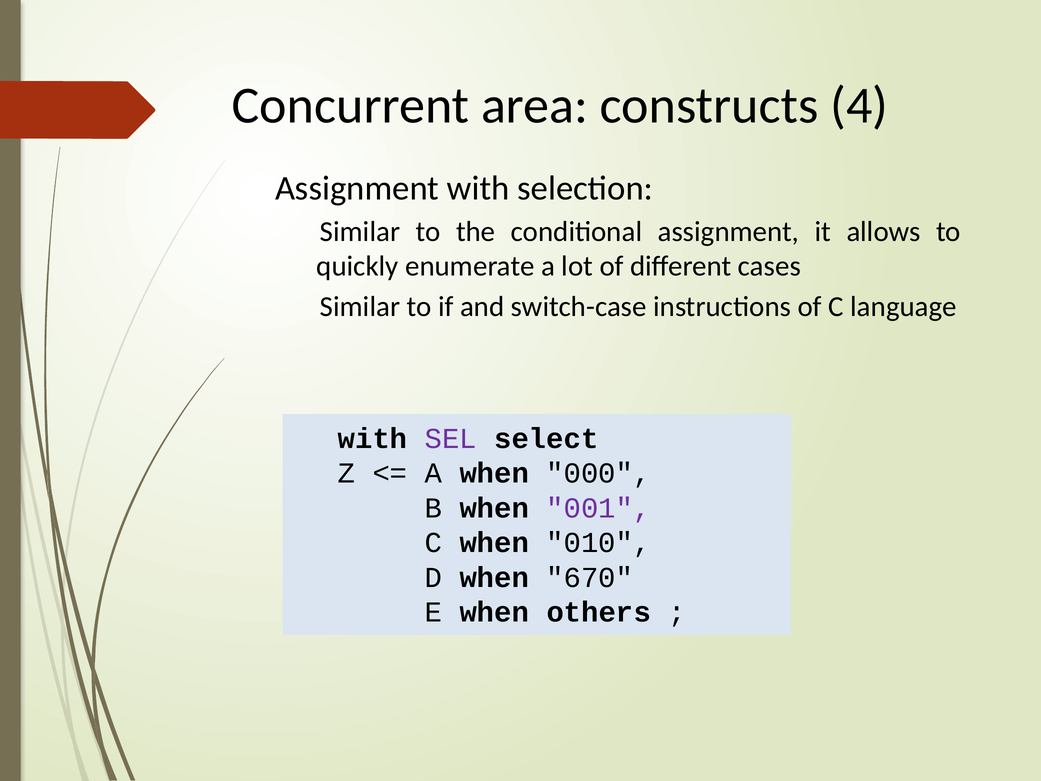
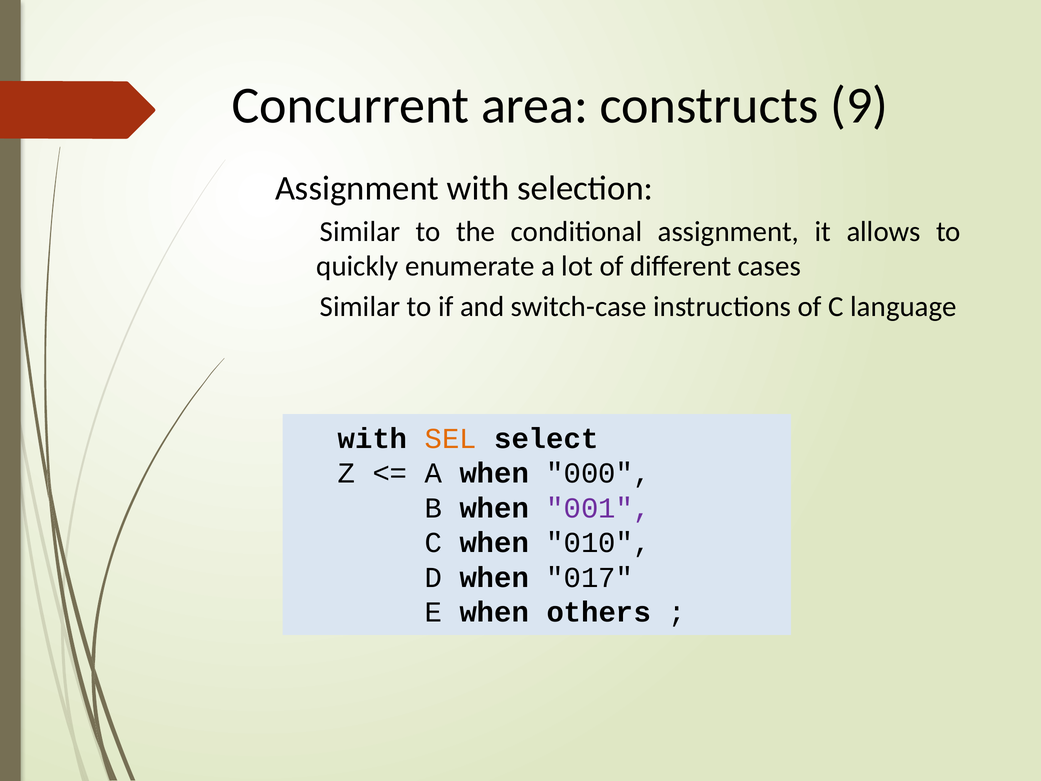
4: 4 -> 9
SEL colour: purple -> orange
670: 670 -> 017
